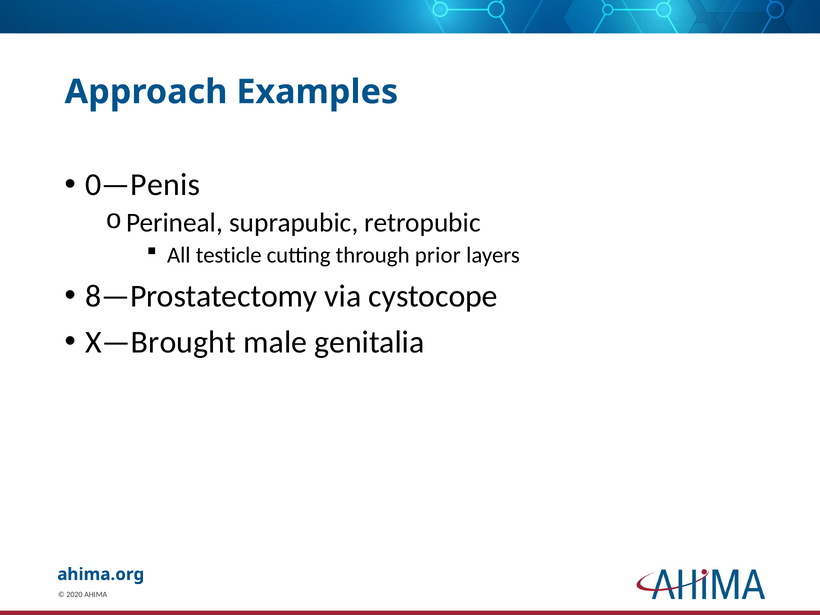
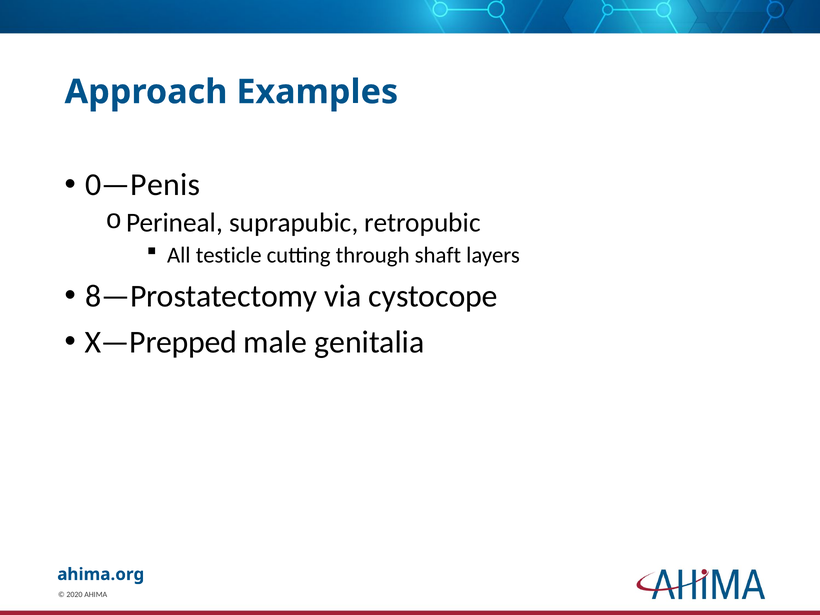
prior: prior -> shaft
X—Brought: X—Brought -> X—Prepped
